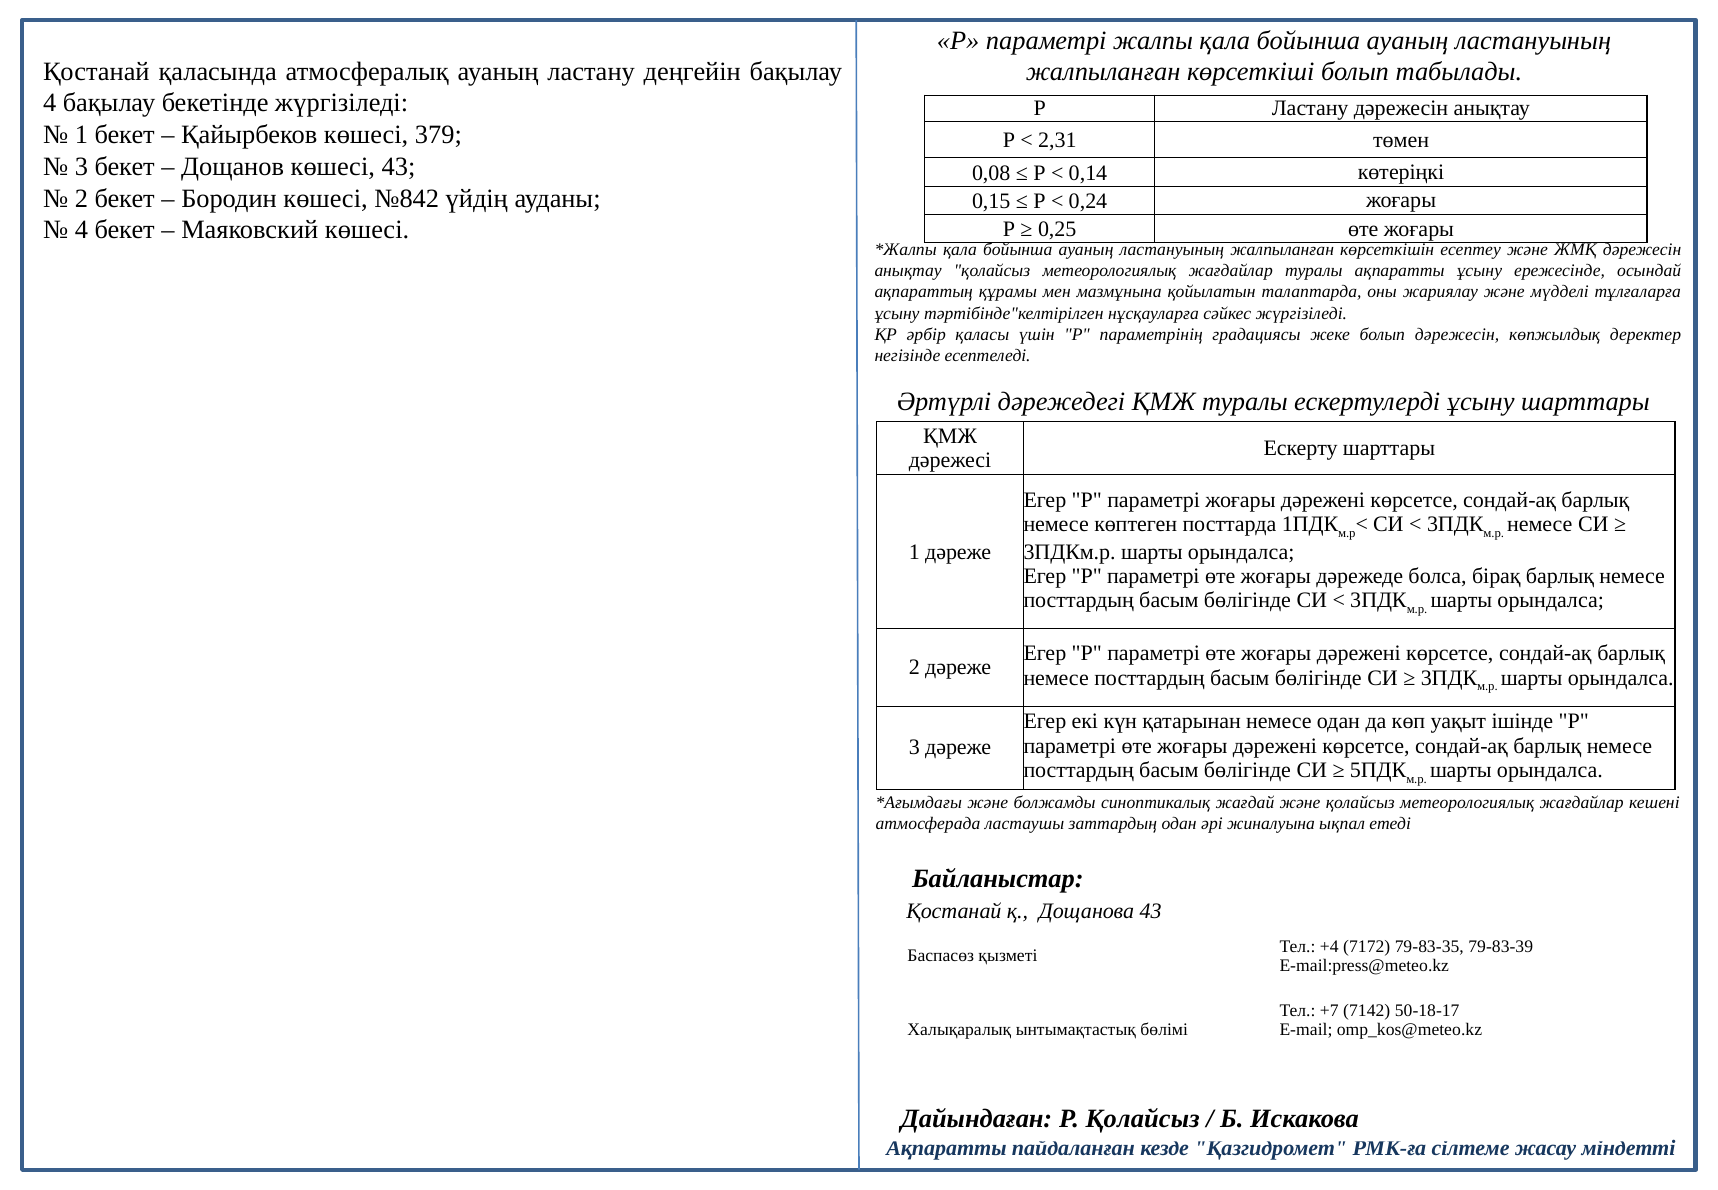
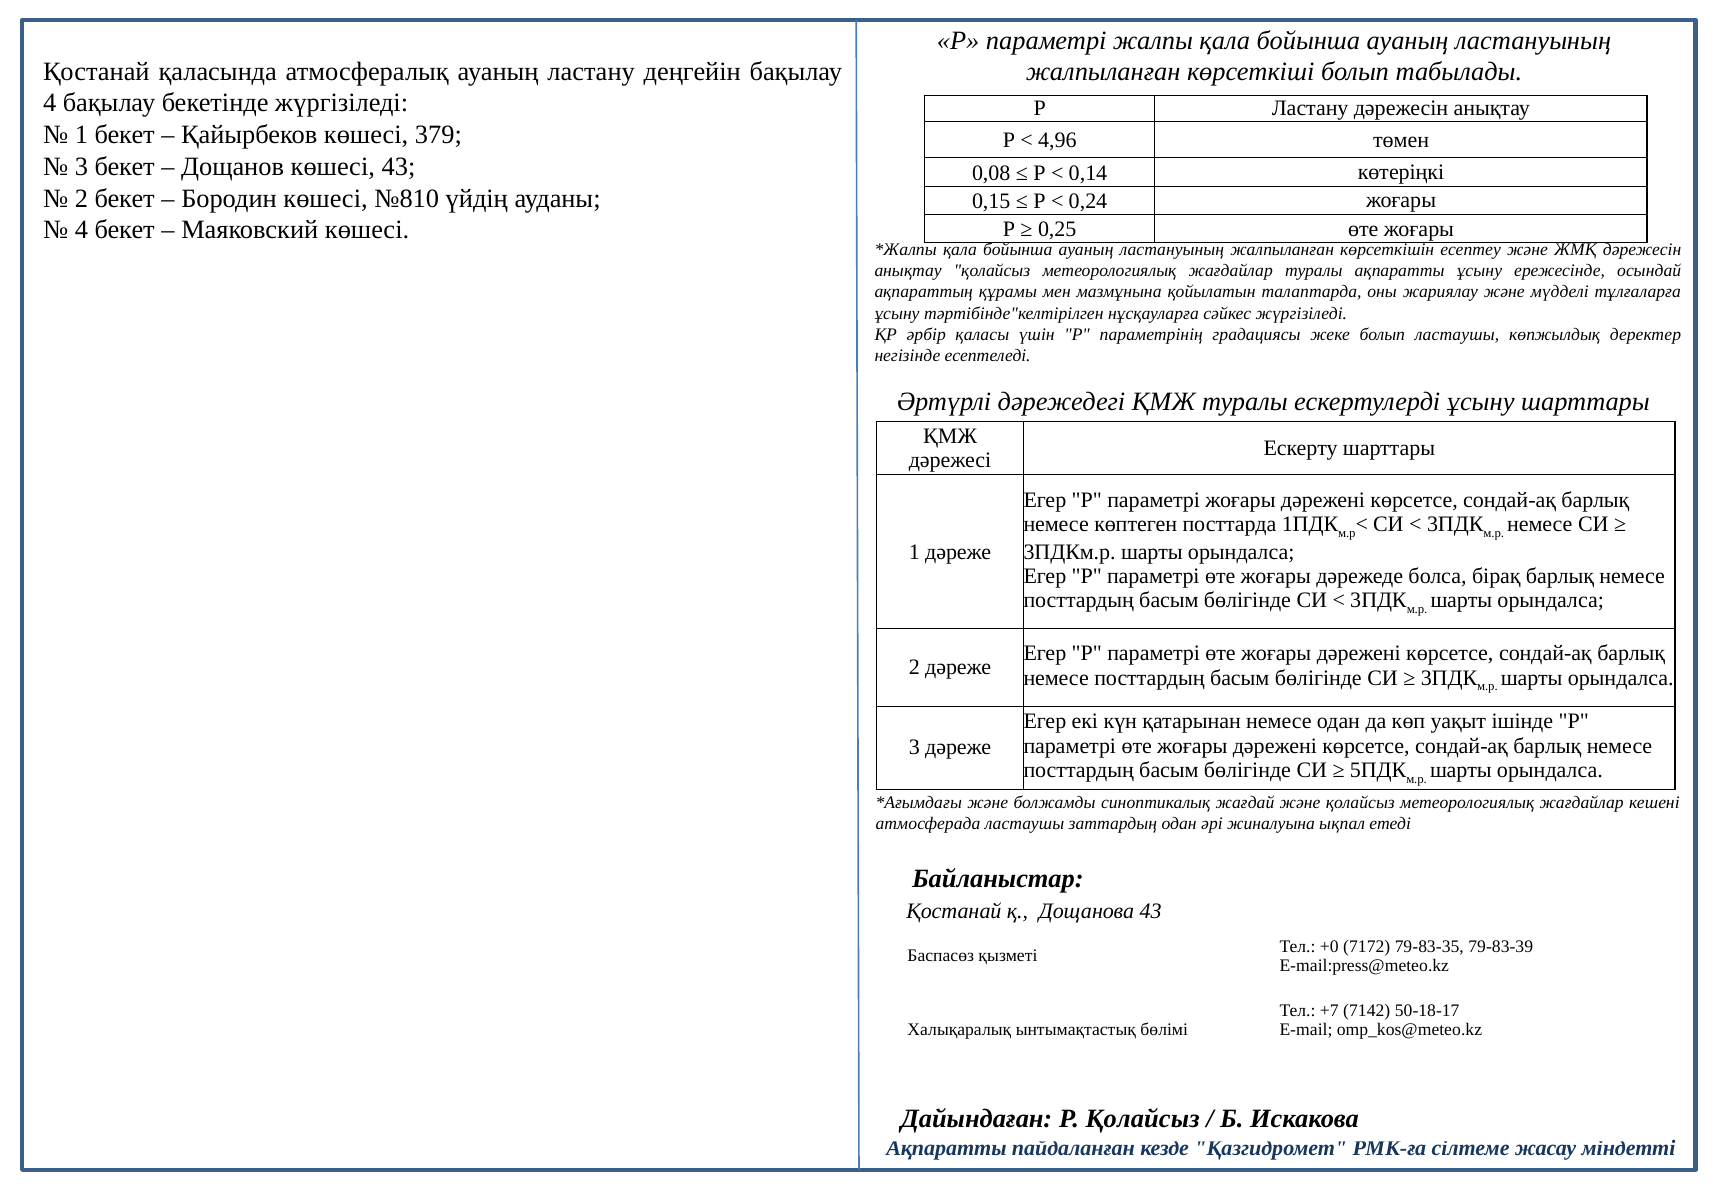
2,31: 2,31 -> 4,96
№842: №842 -> №810
болып дәрежесін: дәрежесін -> ластаушы
+4: +4 -> +0
